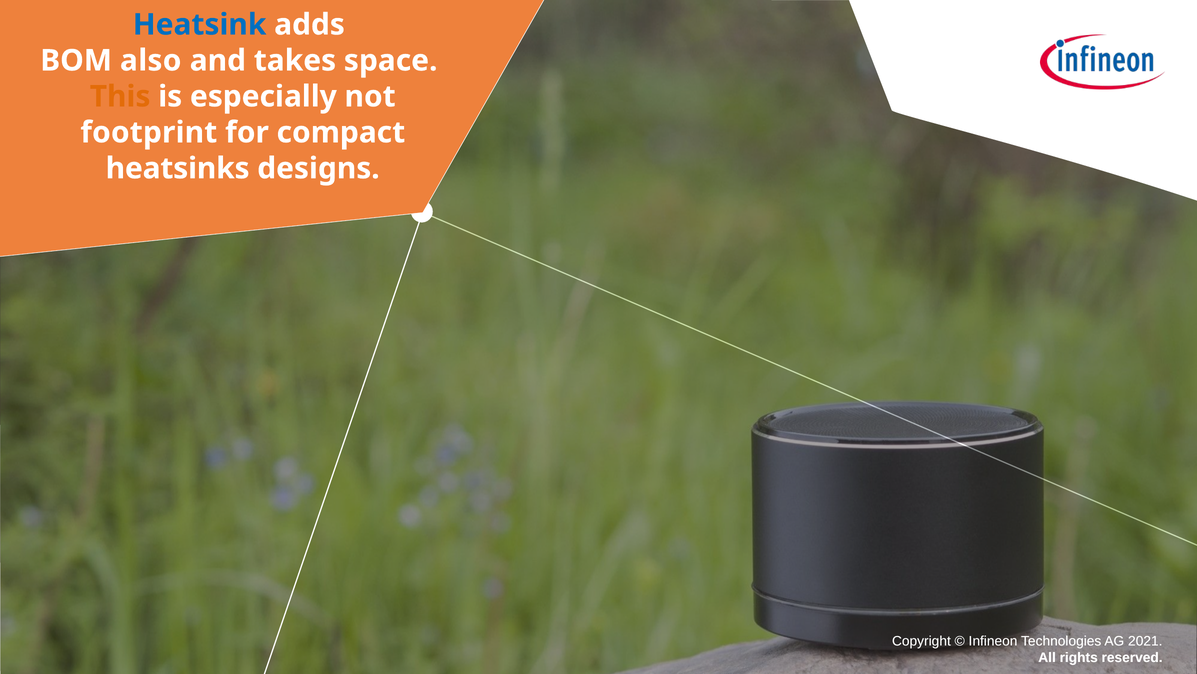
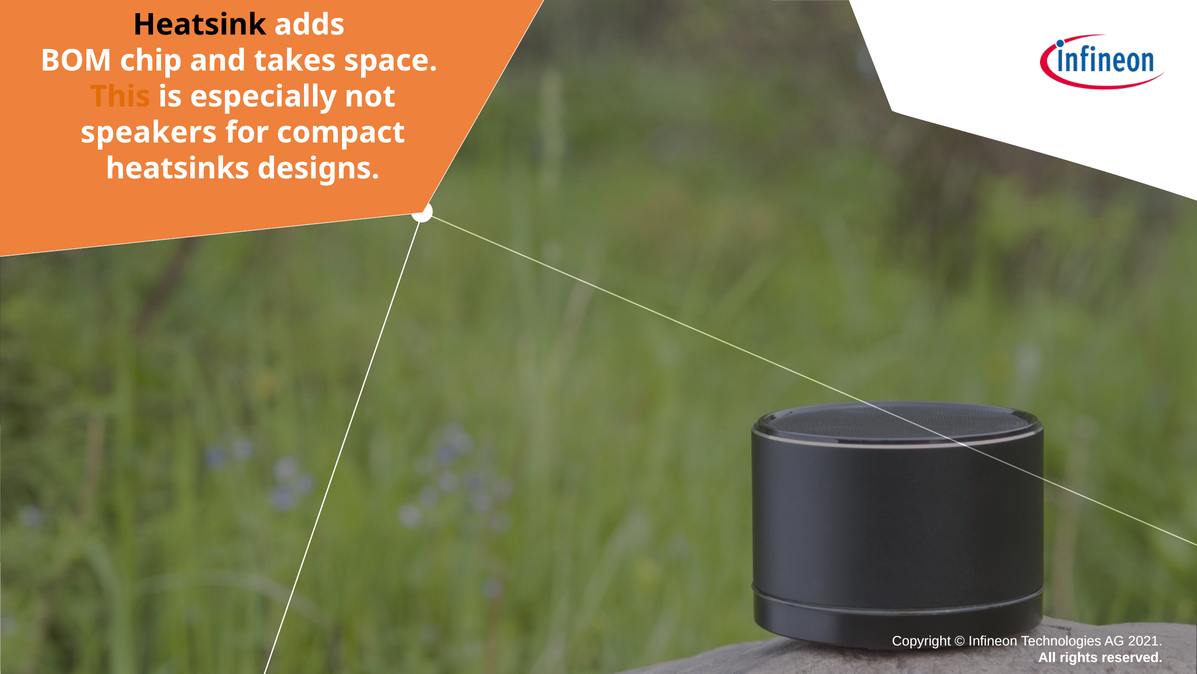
Heatsink colour: blue -> black
also: also -> chip
footprint: footprint -> speakers
